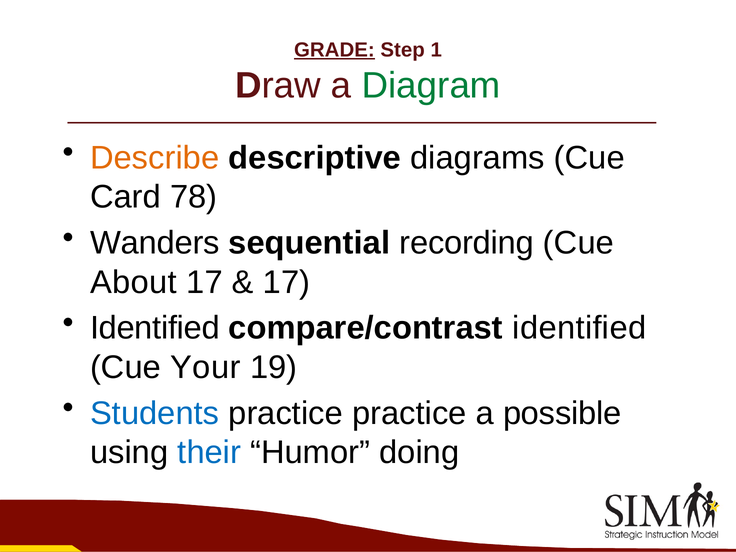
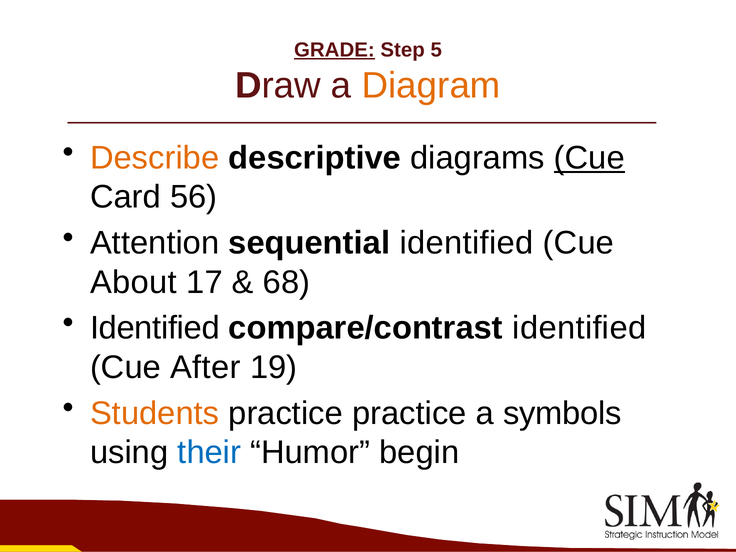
1: 1 -> 5
Diagram colour: green -> orange
Cue at (589, 158) underline: none -> present
78: 78 -> 56
Wanders: Wanders -> Attention
sequential recording: recording -> identified
17 at (286, 282): 17 -> 68
Your: Your -> After
Students colour: blue -> orange
possible: possible -> symbols
doing: doing -> begin
